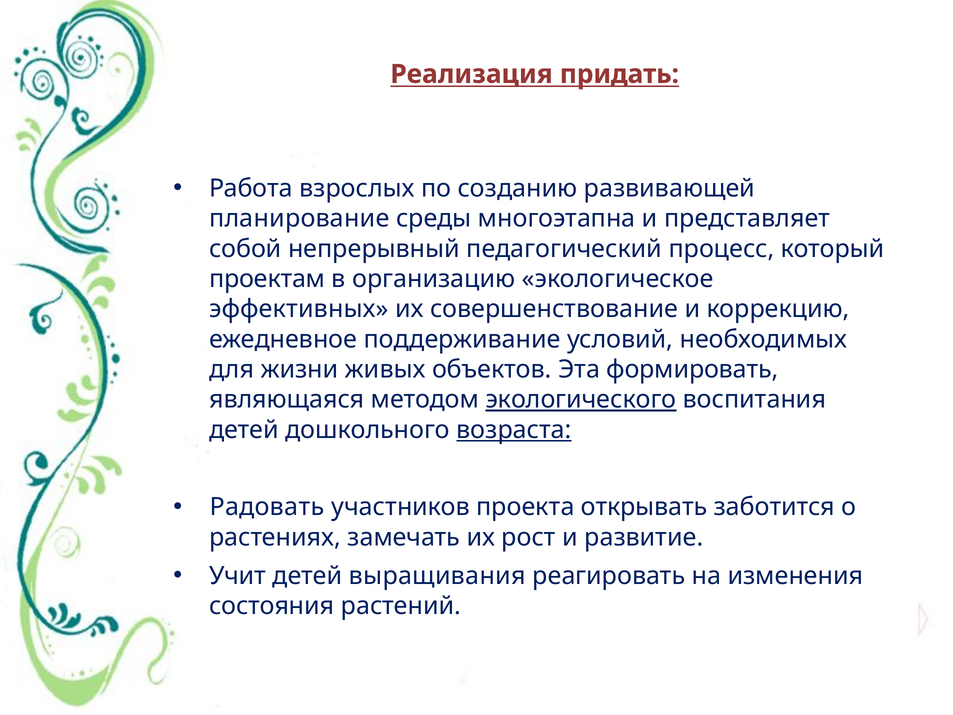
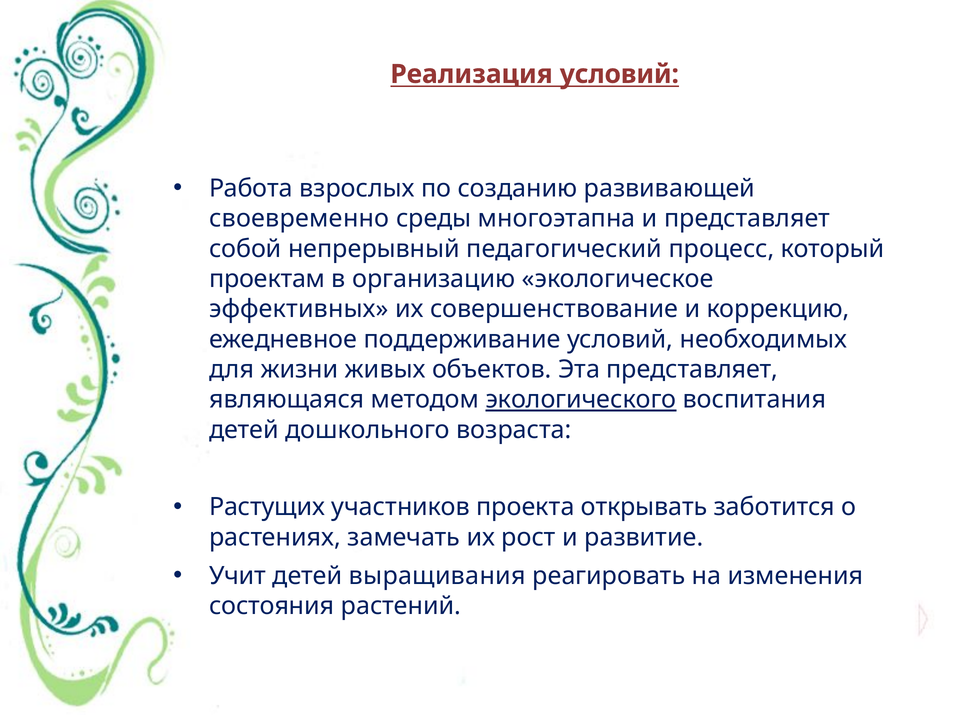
Реализация придать: придать -> условий
планирование: планирование -> своевременно
Эта формировать: формировать -> представляет
возраста underline: present -> none
Радовать: Радовать -> Растущих
